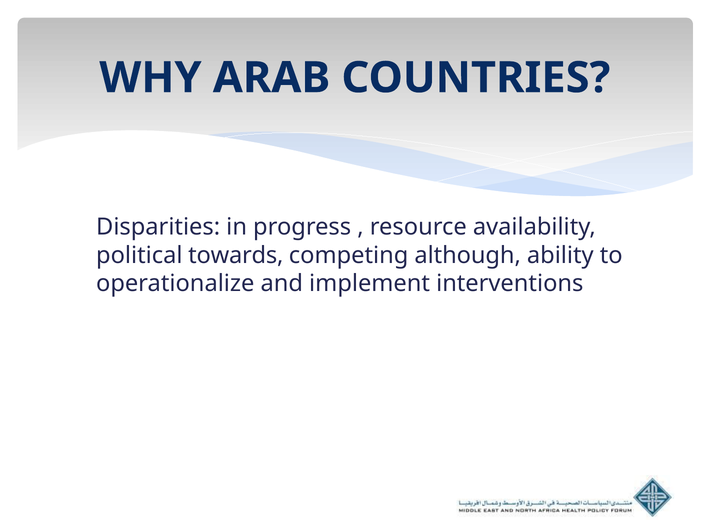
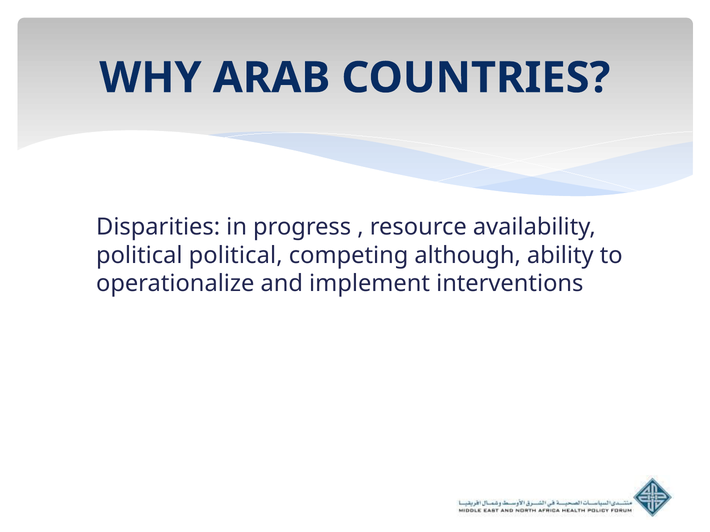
political towards: towards -> political
